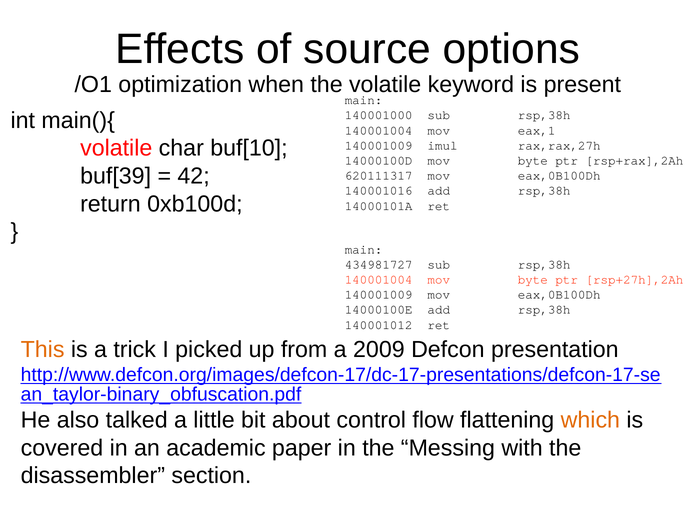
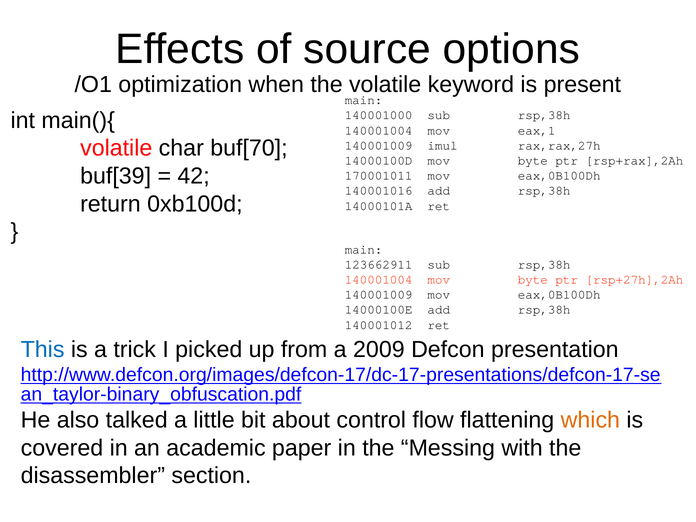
buf[10: buf[10 -> buf[70
620111317: 620111317 -> 170001011
434981727: 434981727 -> 123662911
This colour: orange -> blue
